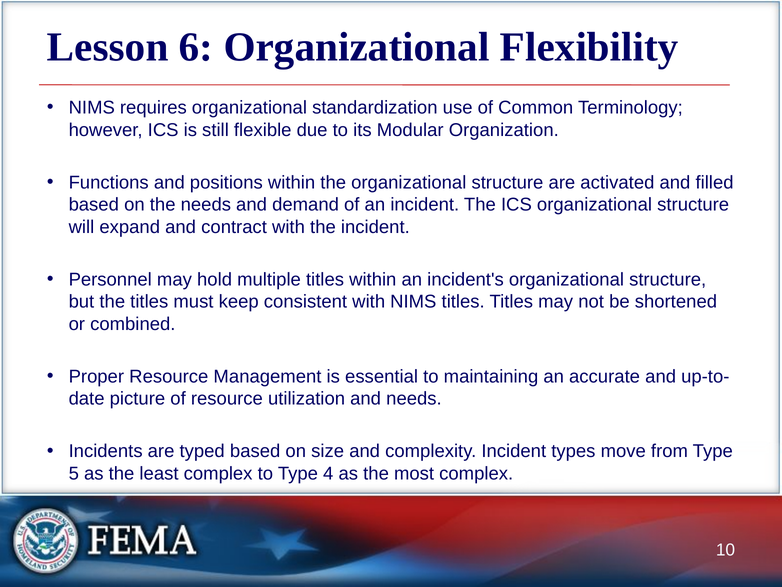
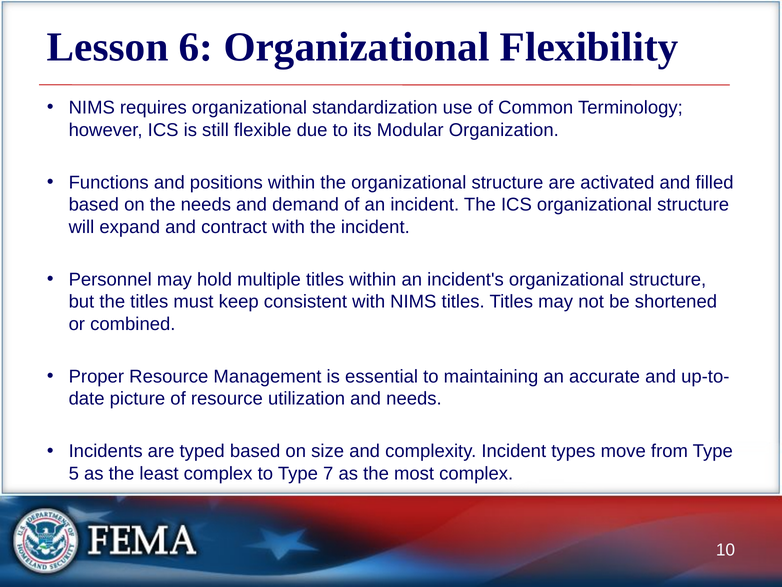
4: 4 -> 7
